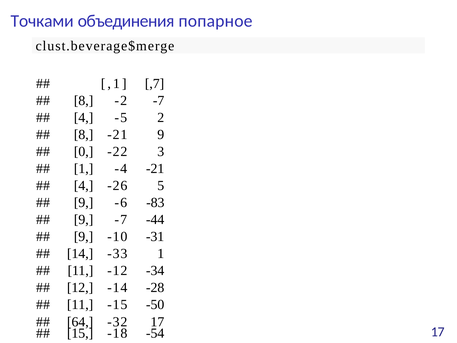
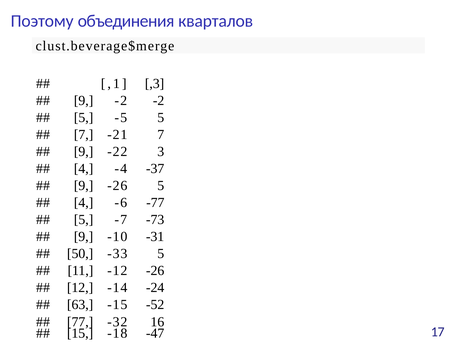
Точками: Точками -> Поэтому
попарное: попарное -> кварталов
,7: ,7 -> ,3
8 at (84, 101): 8 -> 9
-2 -7: -7 -> -2
4 at (84, 118): 4 -> 5
-5 2: 2 -> 5
8 at (84, 135): 8 -> 7
-21 9: 9 -> 7
0 at (84, 152): 0 -> 9
1 at (84, 169): 1 -> 4
-4 -21: -21 -> -37
4 at (84, 186): 4 -> 9
9 at (84, 203): 9 -> 4
-83: -83 -> -77
9 at (84, 220): 9 -> 5
-44: -44 -> -73
14: 14 -> 50
-33 1: 1 -> 5
-12 -34: -34 -> -26
-28: -28 -> -24
11 at (80, 305): 11 -> 63
-50: -50 -> -52
64: 64 -> 77
-32 17: 17 -> 16
-54: -54 -> -47
